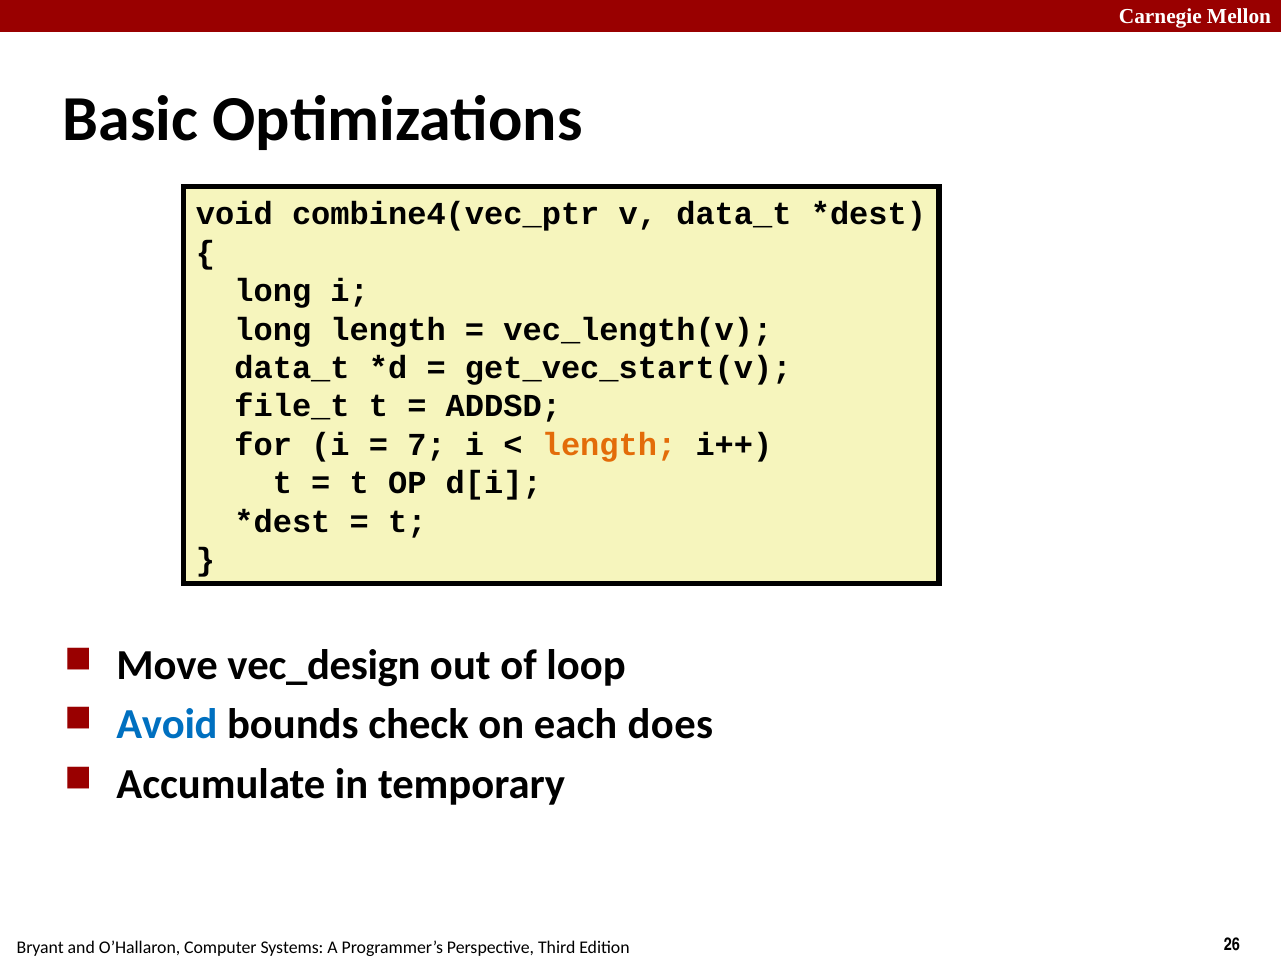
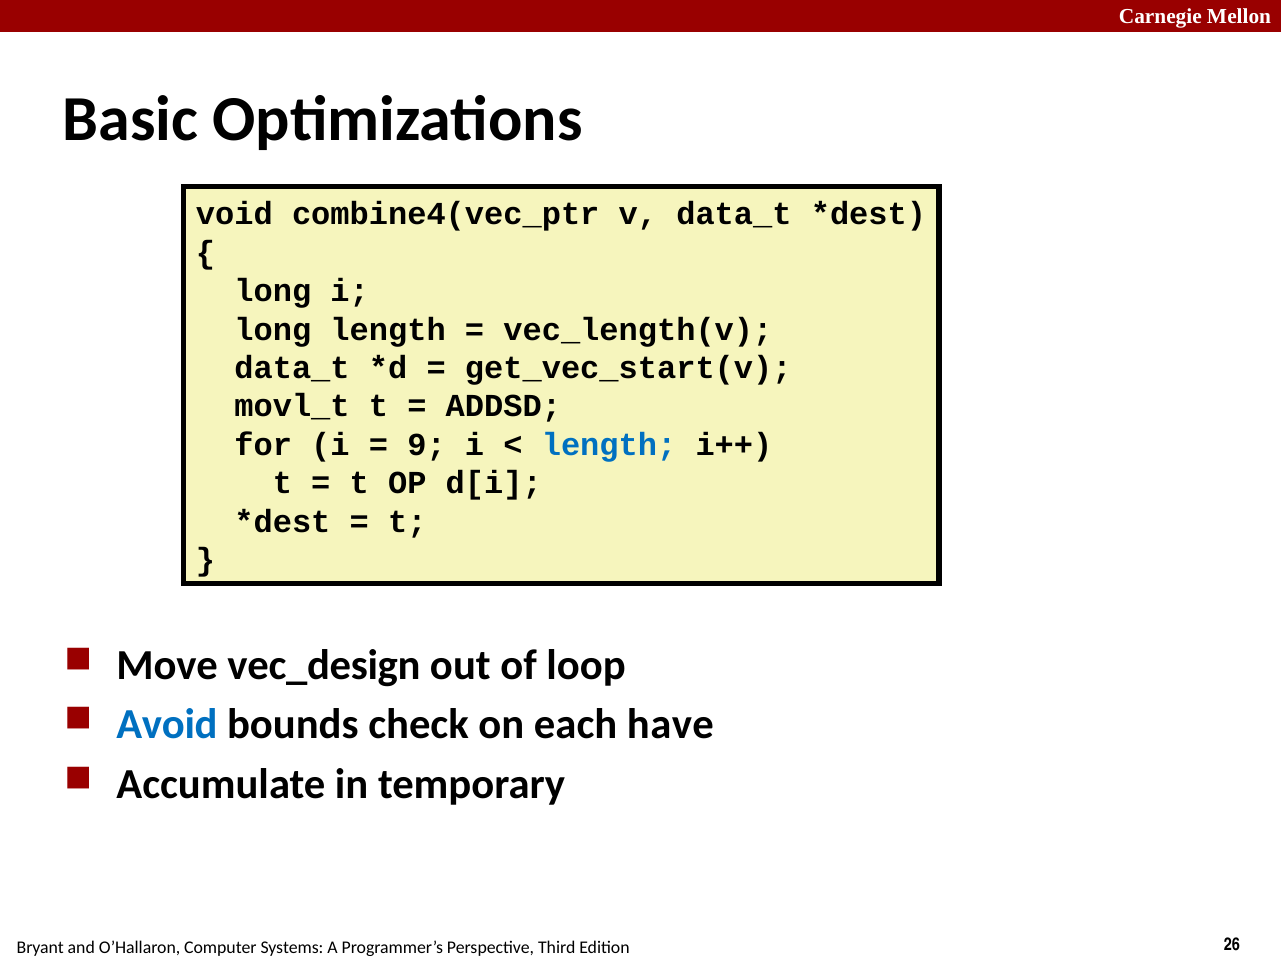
file_t: file_t -> movl_t
7: 7 -> 9
length at (609, 445) colour: orange -> blue
does: does -> have
